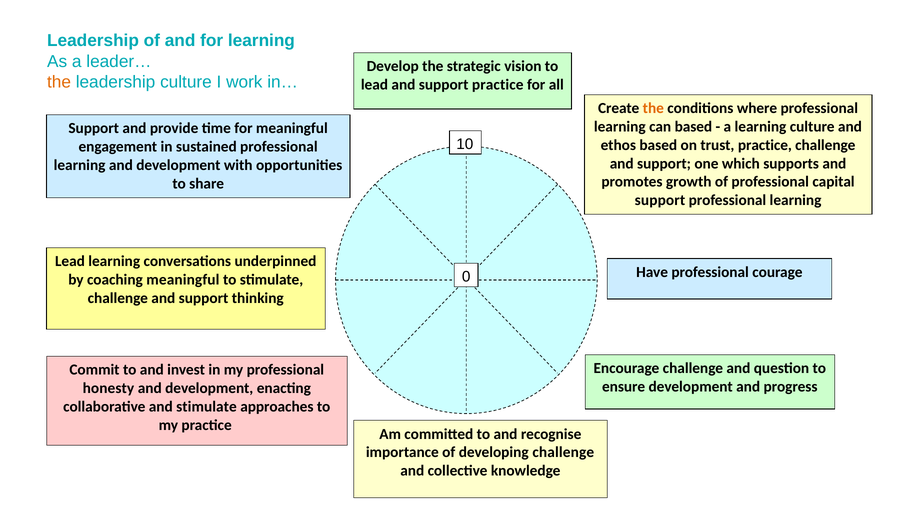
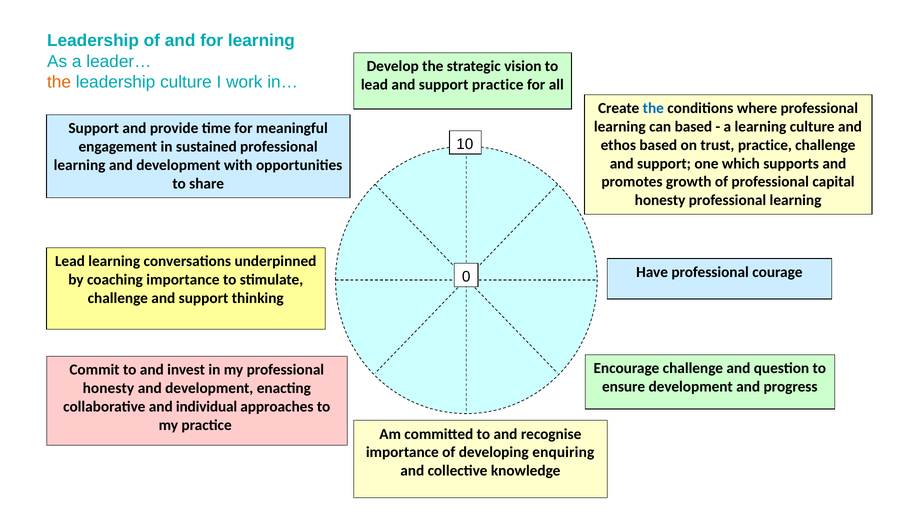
the at (653, 108) colour: orange -> blue
support at (660, 200): support -> honesty
coaching meaningful: meaningful -> importance
and stimulate: stimulate -> individual
developing challenge: challenge -> enquiring
